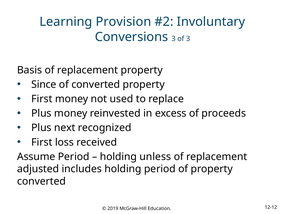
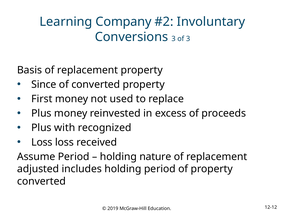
Provision: Provision -> Company
next: next -> with
First at (42, 142): First -> Loss
unless: unless -> nature
